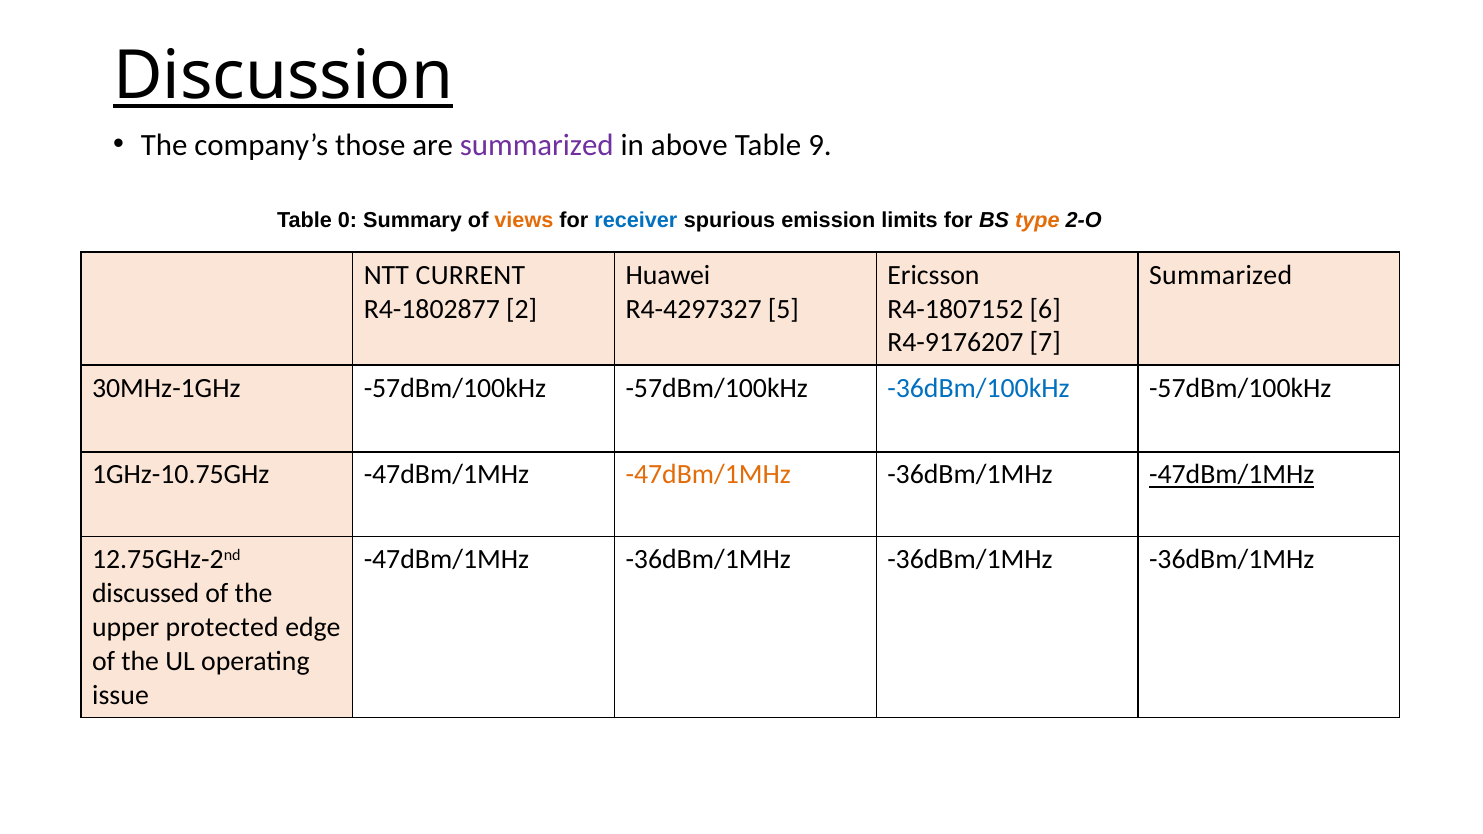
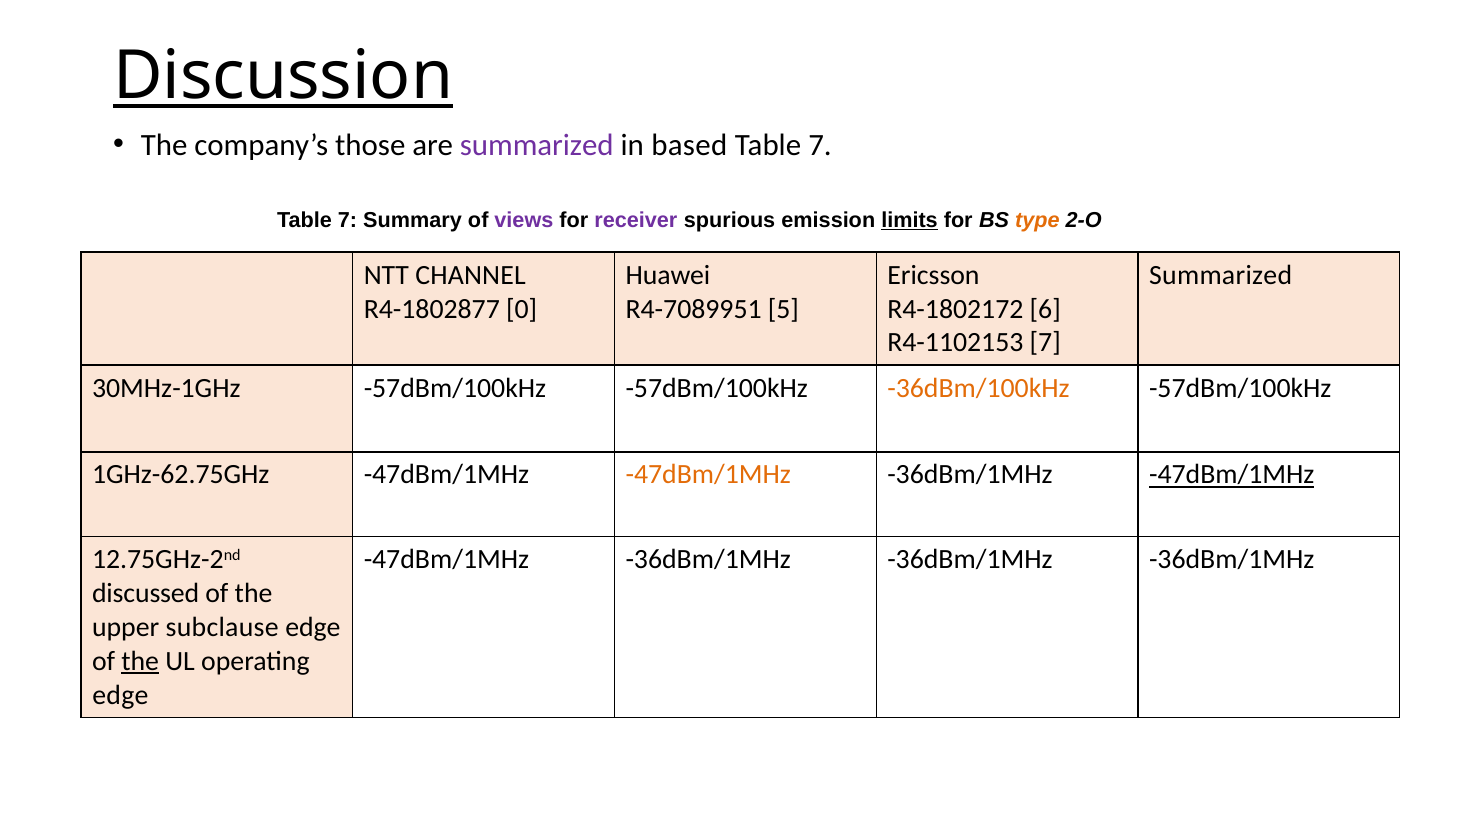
above: above -> based
9 at (820, 145): 9 -> 7
0 at (348, 220): 0 -> 7
views colour: orange -> purple
receiver colour: blue -> purple
limits underline: none -> present
CURRENT: CURRENT -> CHANNEL
2: 2 -> 0
R4-4297327: R4-4297327 -> R4-7089951
R4-1807152: R4-1807152 -> R4-1802172
R4-9176207: R4-9176207 -> R4-1102153
-36dBm/100kHz colour: blue -> orange
1GHz-10.75GHz: 1GHz-10.75GHz -> 1GHz-62.75GHz
protected: protected -> subclause
the at (140, 661) underline: none -> present
issue at (120, 695): issue -> edge
